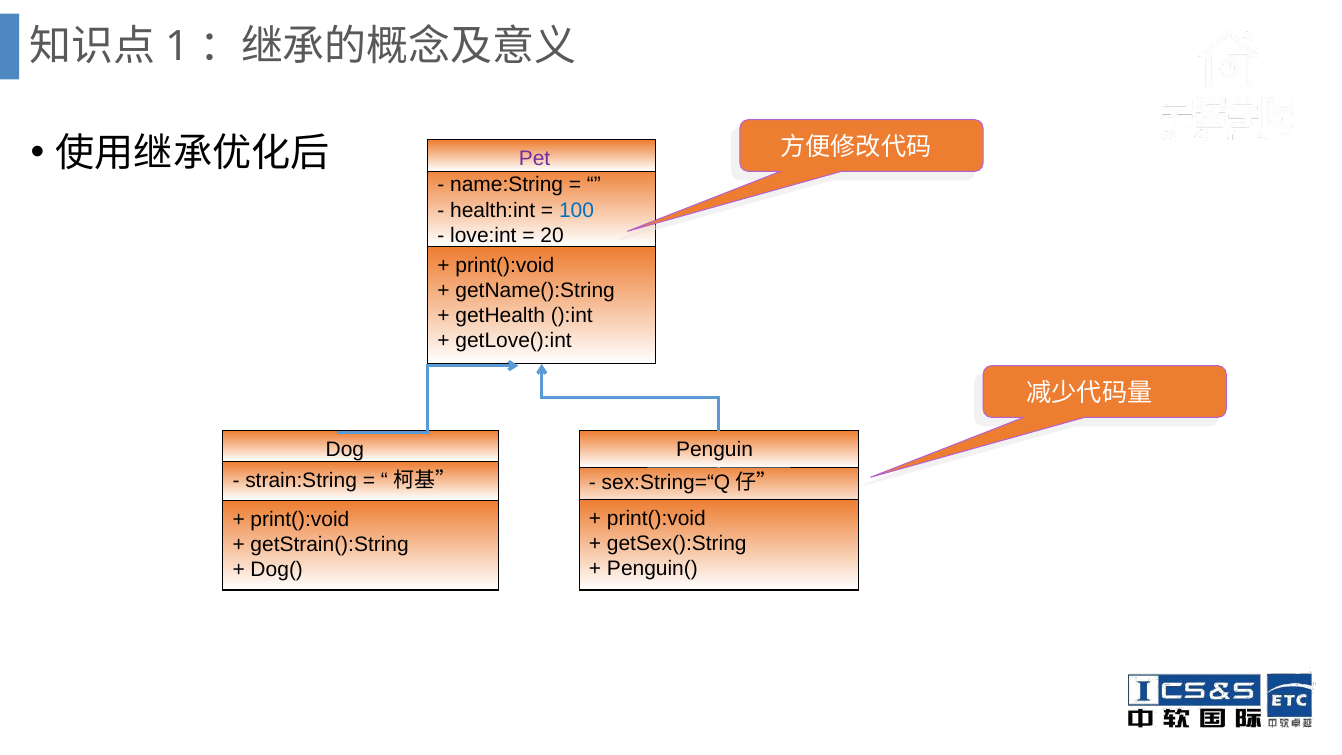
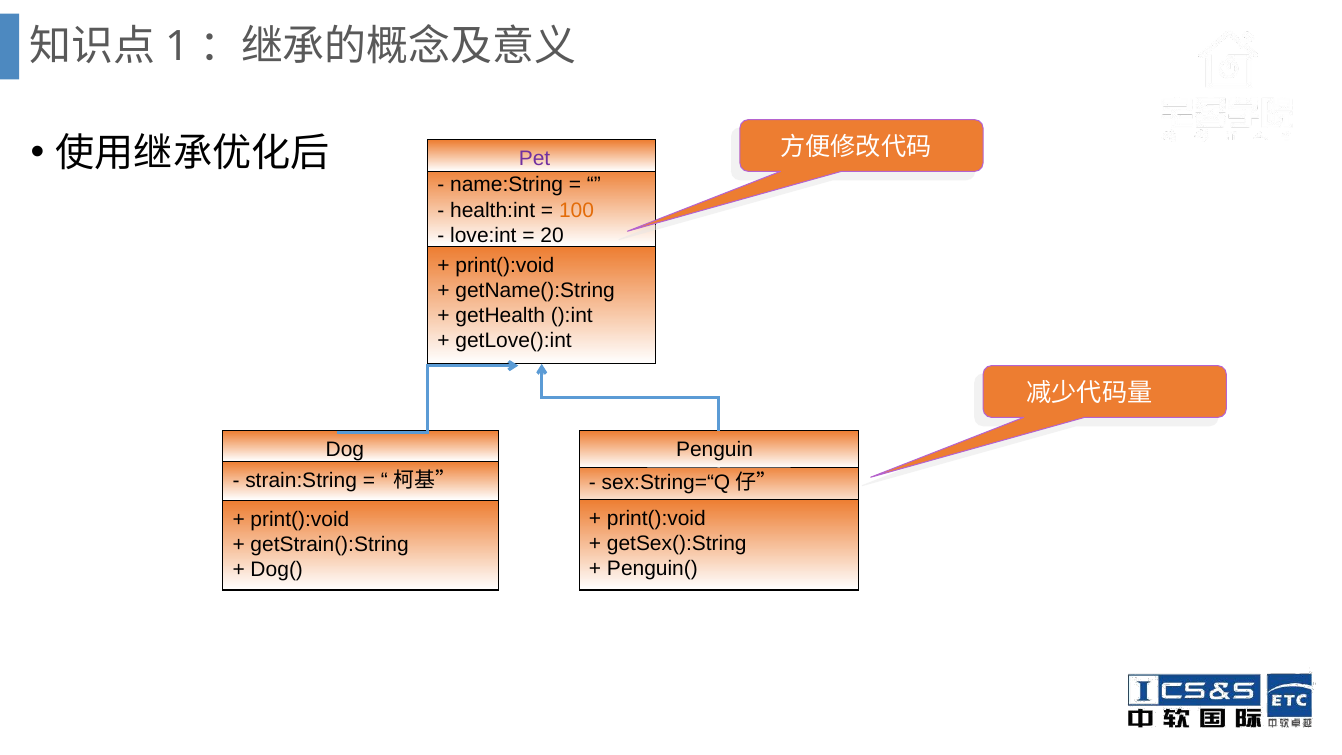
100 colour: blue -> orange
